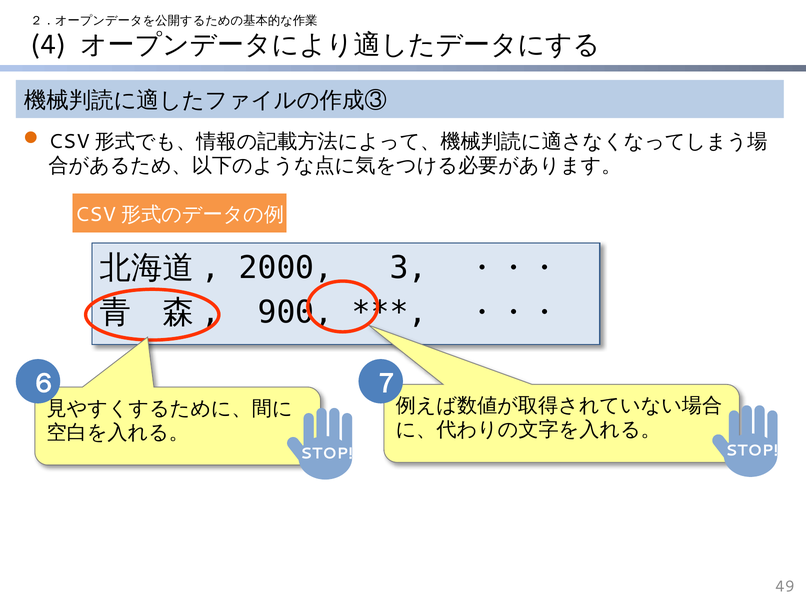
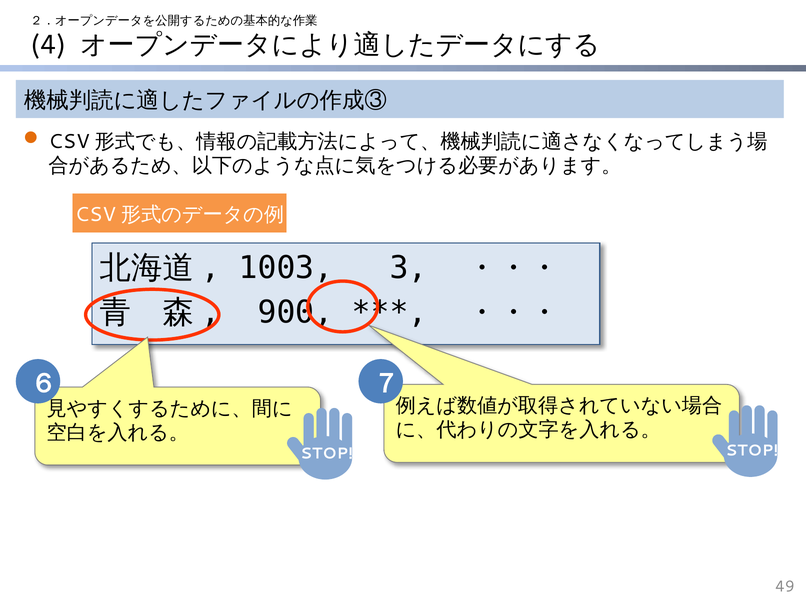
2000: 2000 -> 1003
